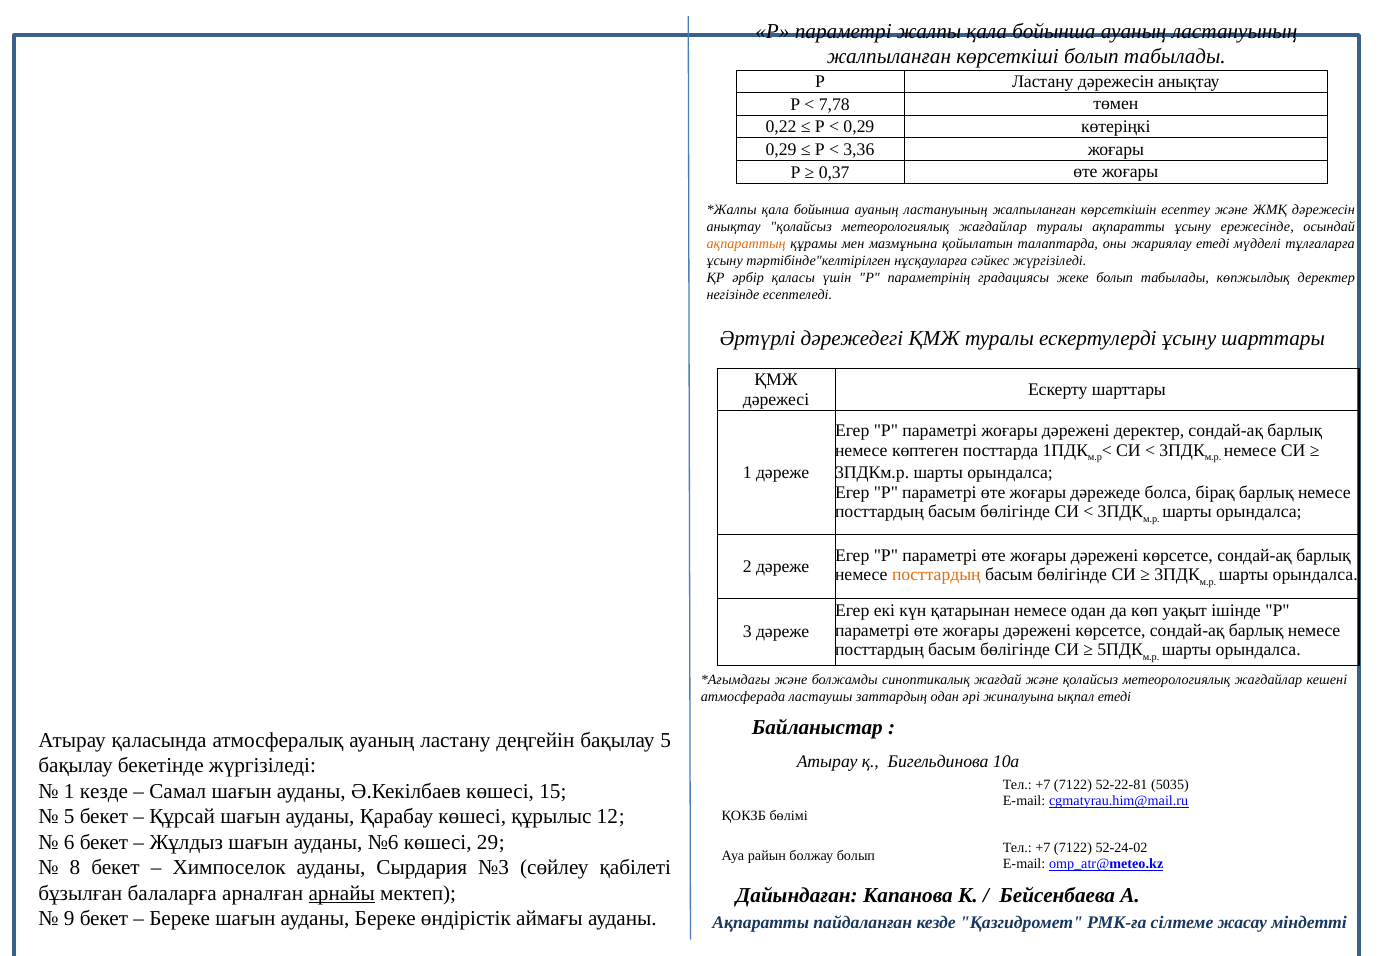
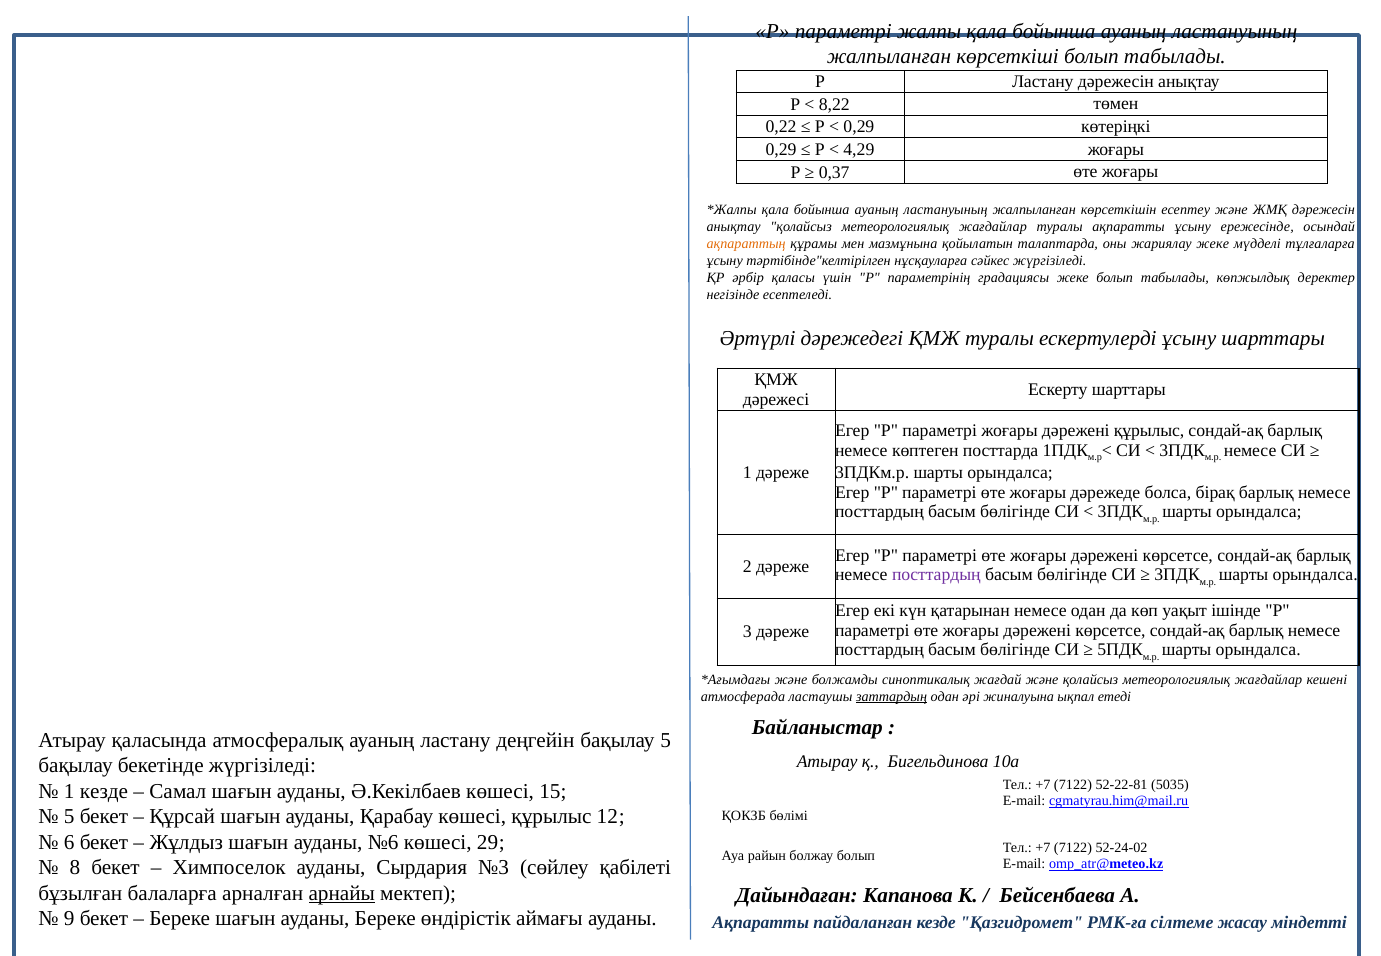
7,78: 7,78 -> 8,22
3,36: 3,36 -> 4,29
жариялау етеді: етеді -> жеке
дәрежені деректер: деректер -> құрылыс
посттардың at (936, 575) colour: orange -> purple
заттардың underline: none -> present
